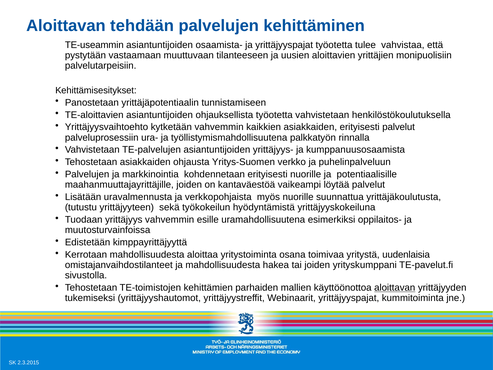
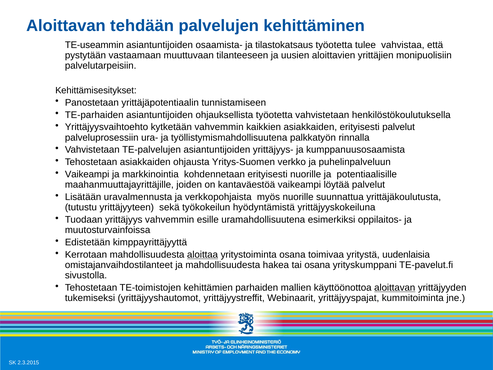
ja yrittäjyyspajat: yrittäjyyspajat -> tilastokatsaus
TE-aloittavien: TE-aloittavien -> TE-parhaiden
Palvelujen at (87, 174): Palvelujen -> Vaikeampi
aloittaa underline: none -> present
tai joiden: joiden -> osana
